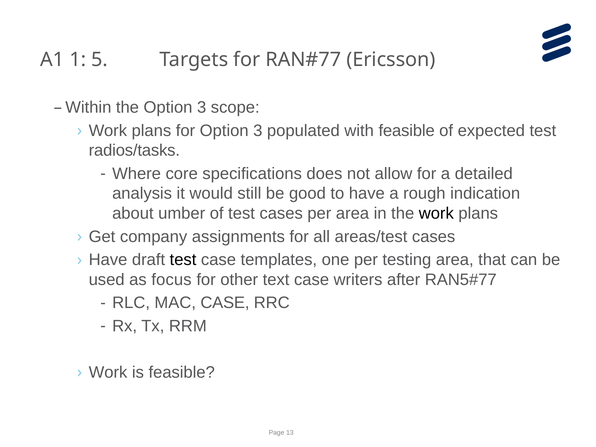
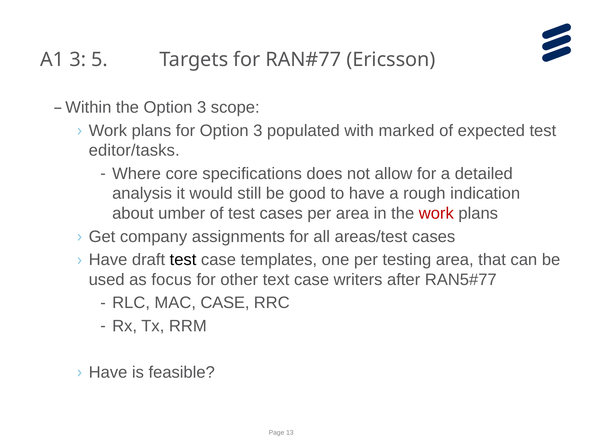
A1 1: 1 -> 3
with feasible: feasible -> marked
radios/tasks: radios/tasks -> editor/tasks
work at (436, 213) colour: black -> red
Work at (108, 372): Work -> Have
